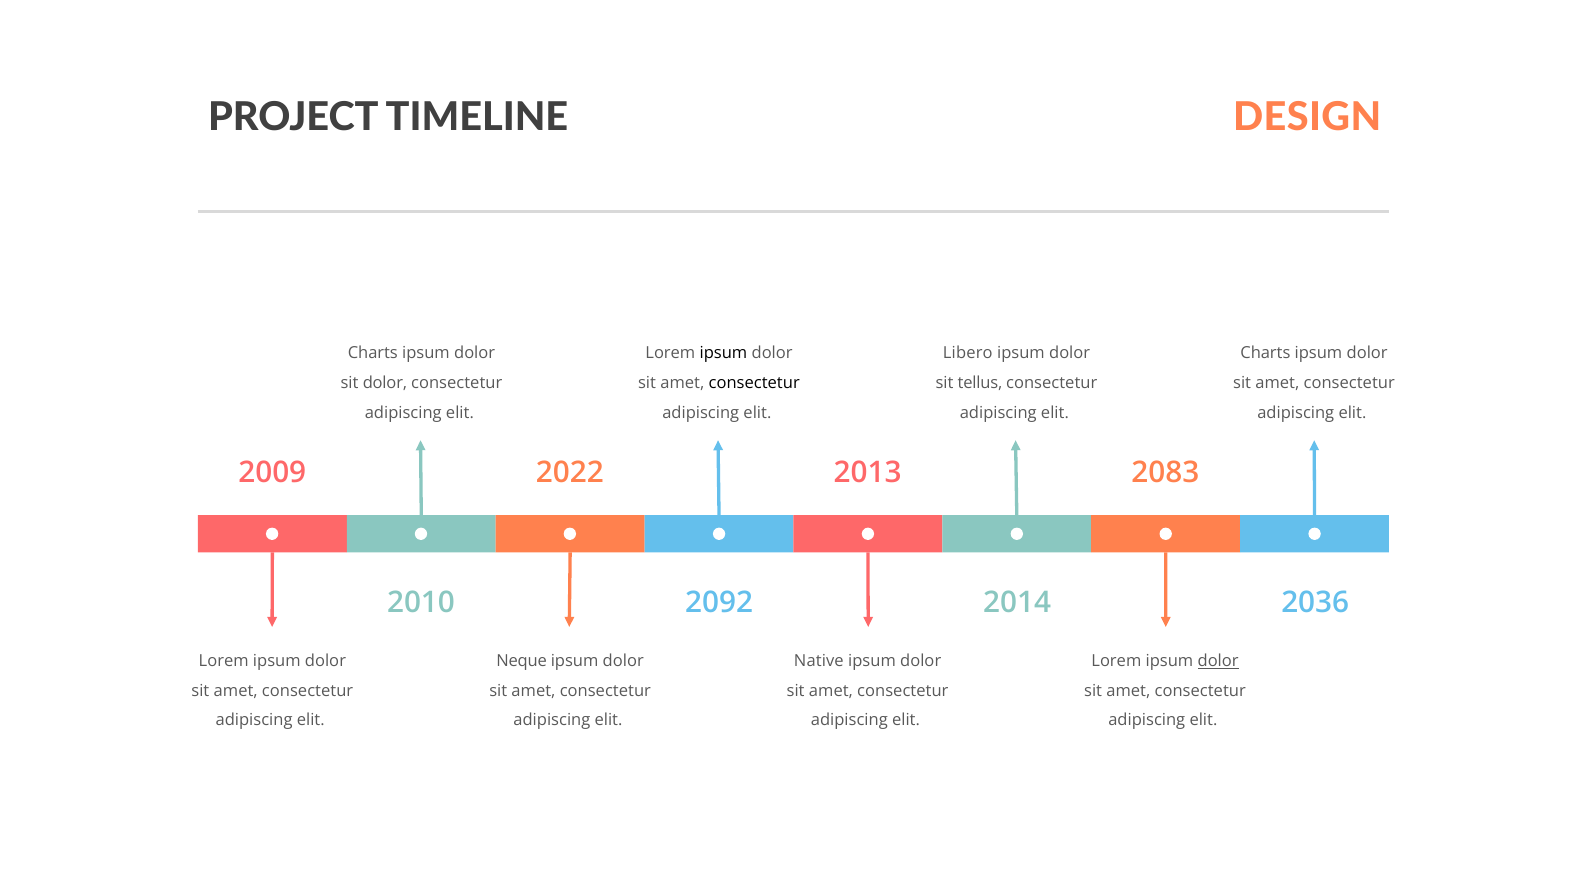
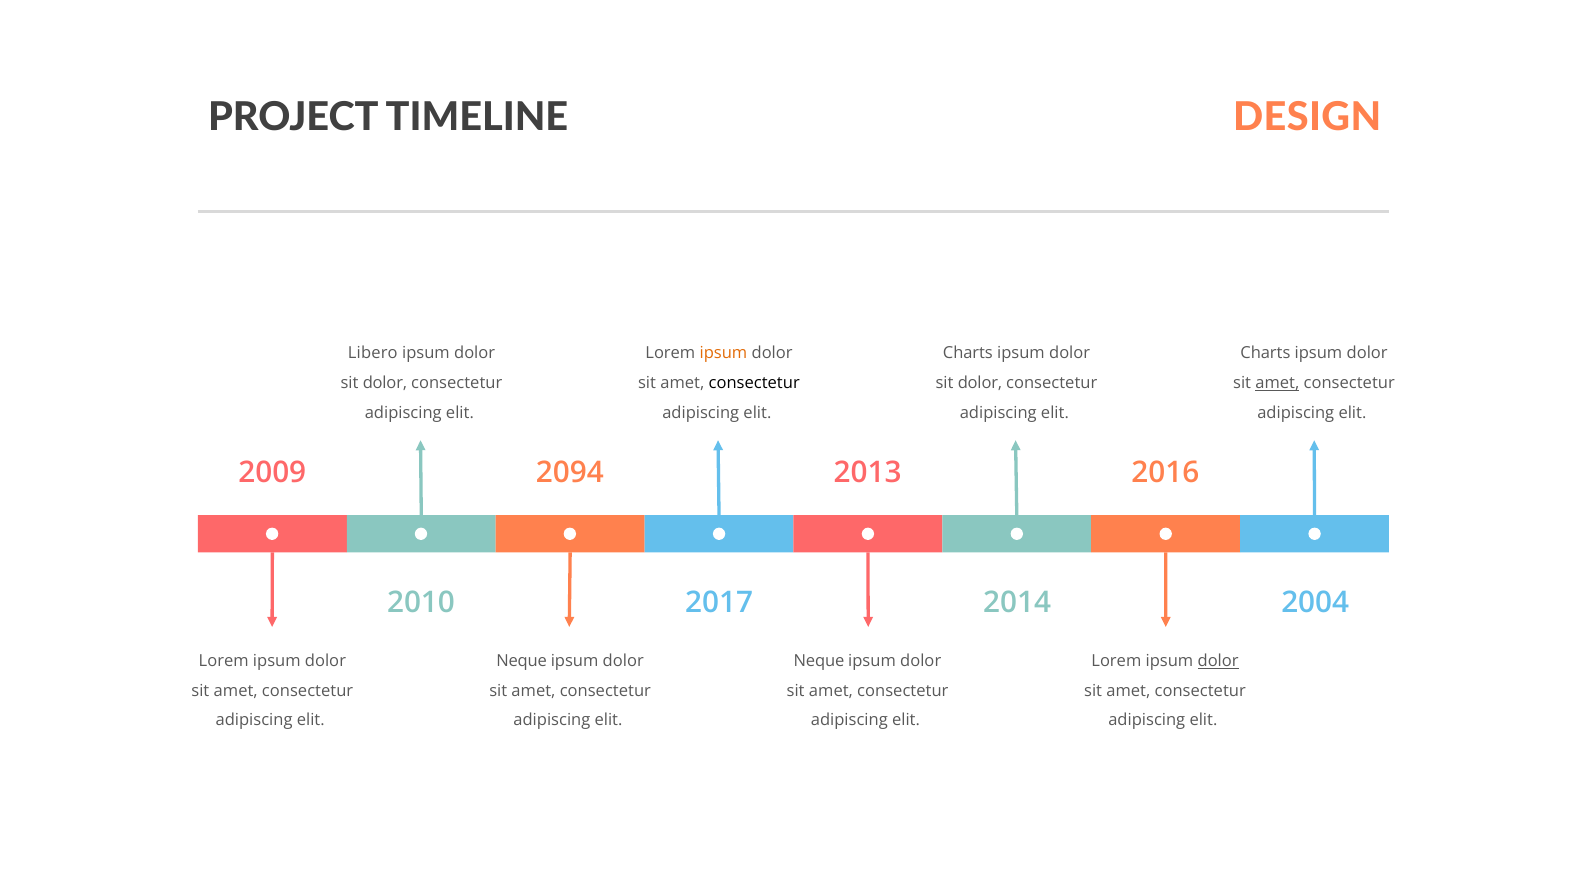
Charts at (373, 353): Charts -> Libero
ipsum at (723, 353) colour: black -> orange
Libero at (968, 353): Libero -> Charts
tellus at (980, 383): tellus -> dolor
amet at (1277, 383) underline: none -> present
2022: 2022 -> 2094
2083: 2083 -> 2016
2092: 2092 -> 2017
2036: 2036 -> 2004
Native at (819, 661): Native -> Neque
